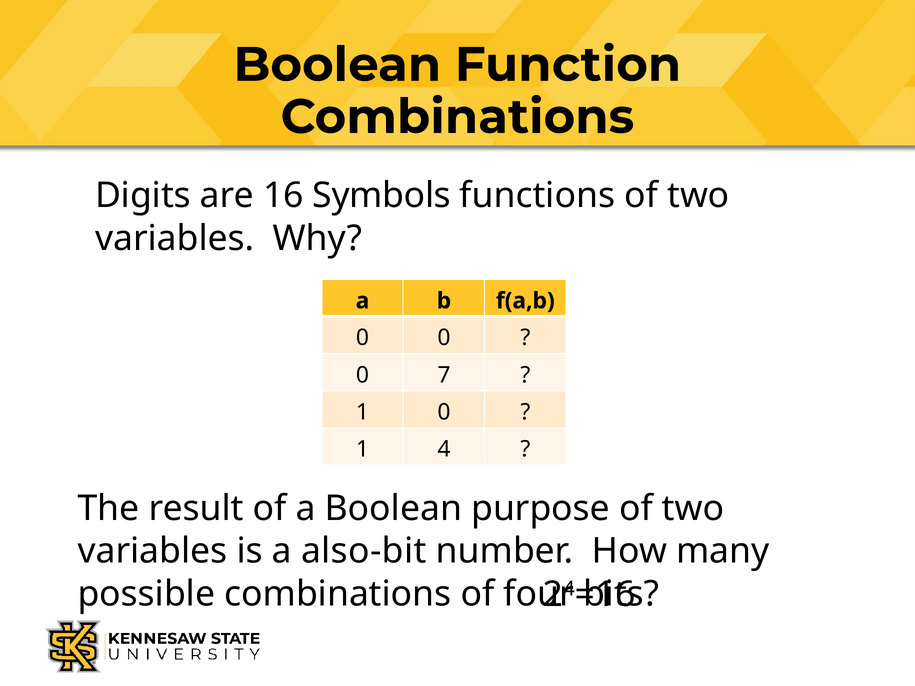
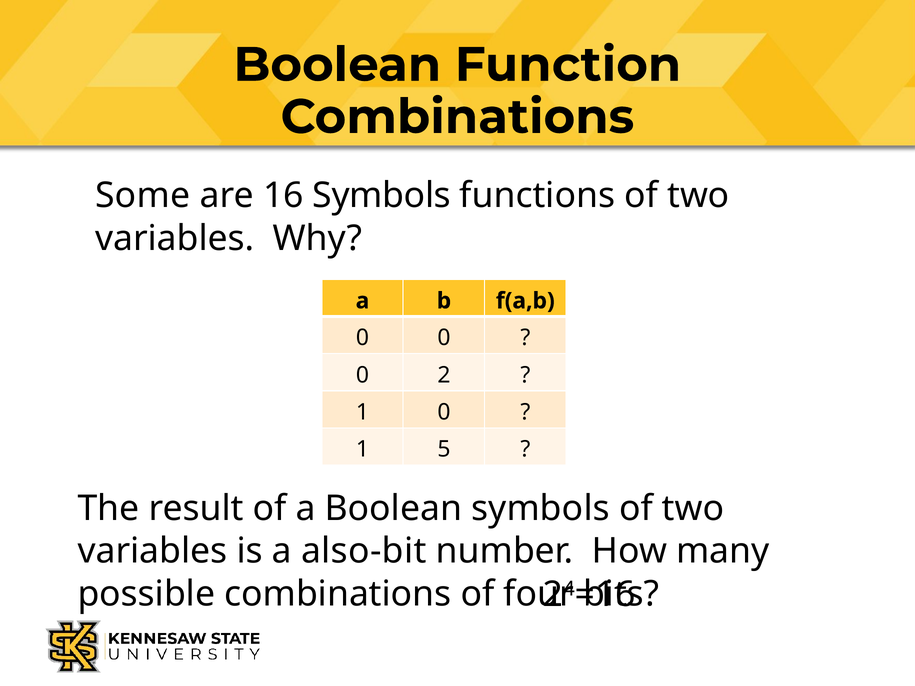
Digits: Digits -> Some
7: 7 -> 2
4: 4 -> 5
Boolean purpose: purpose -> symbols
